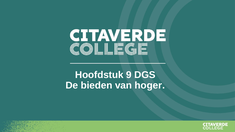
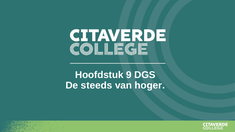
bieden: bieden -> steeds
